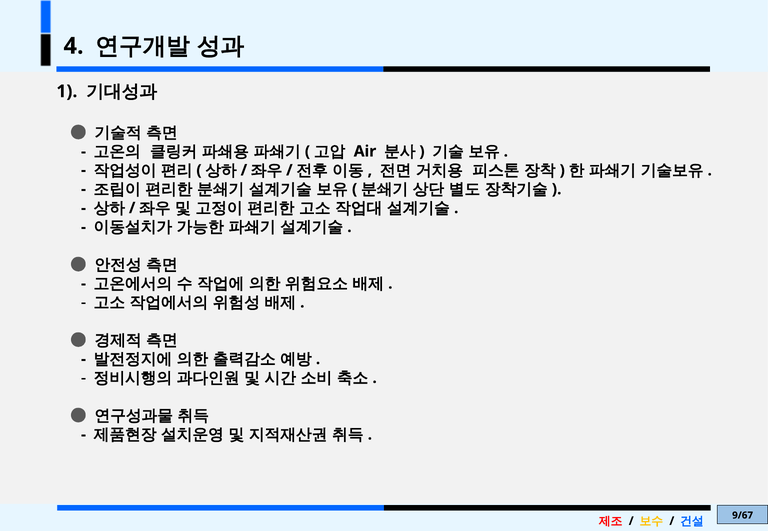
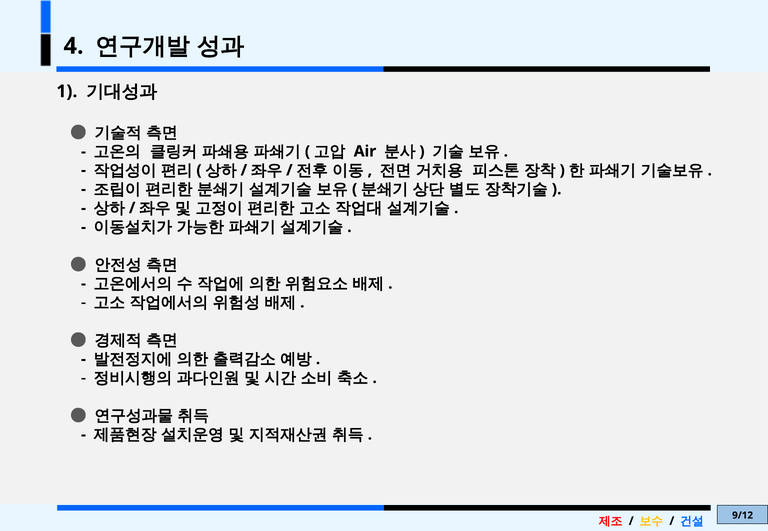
9/67: 9/67 -> 9/12
